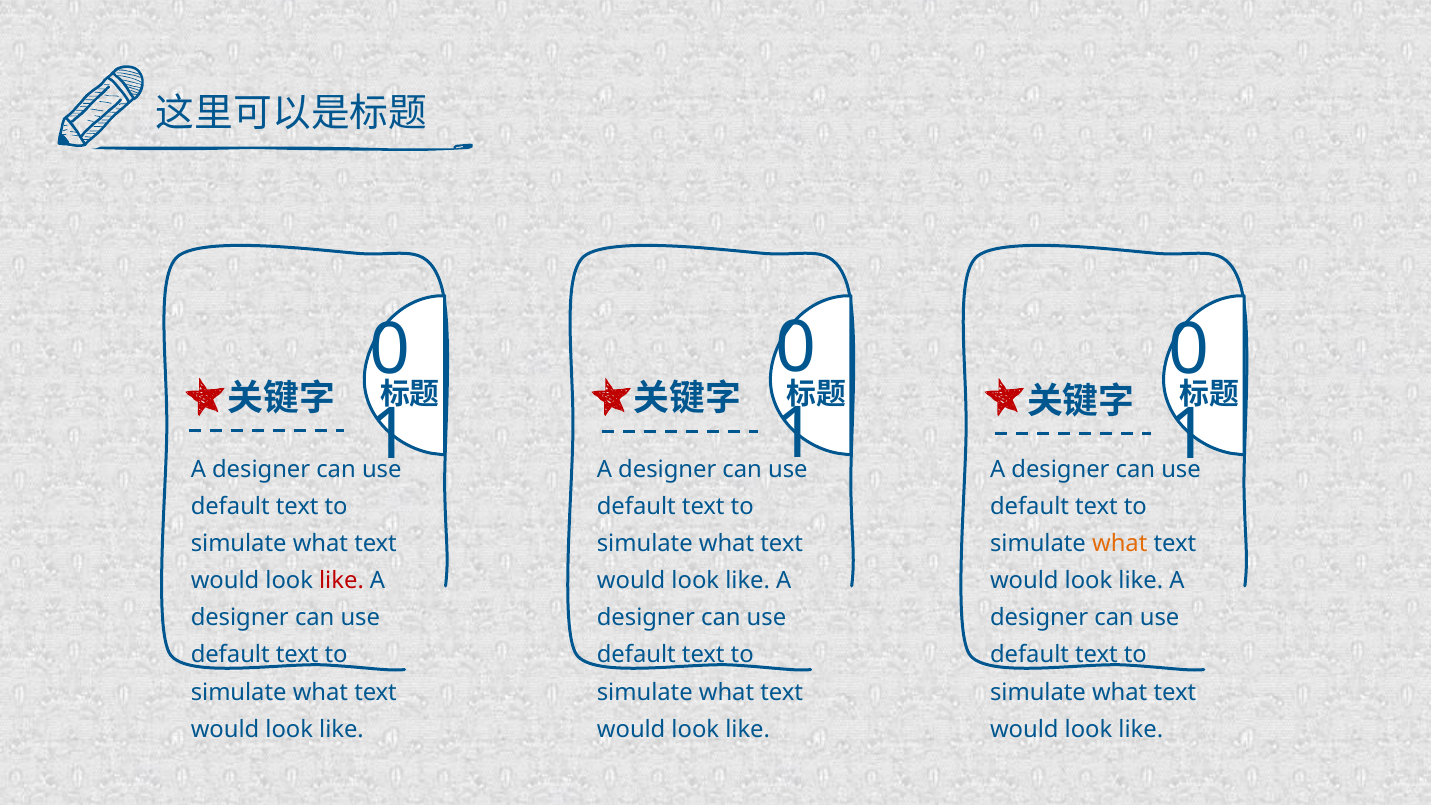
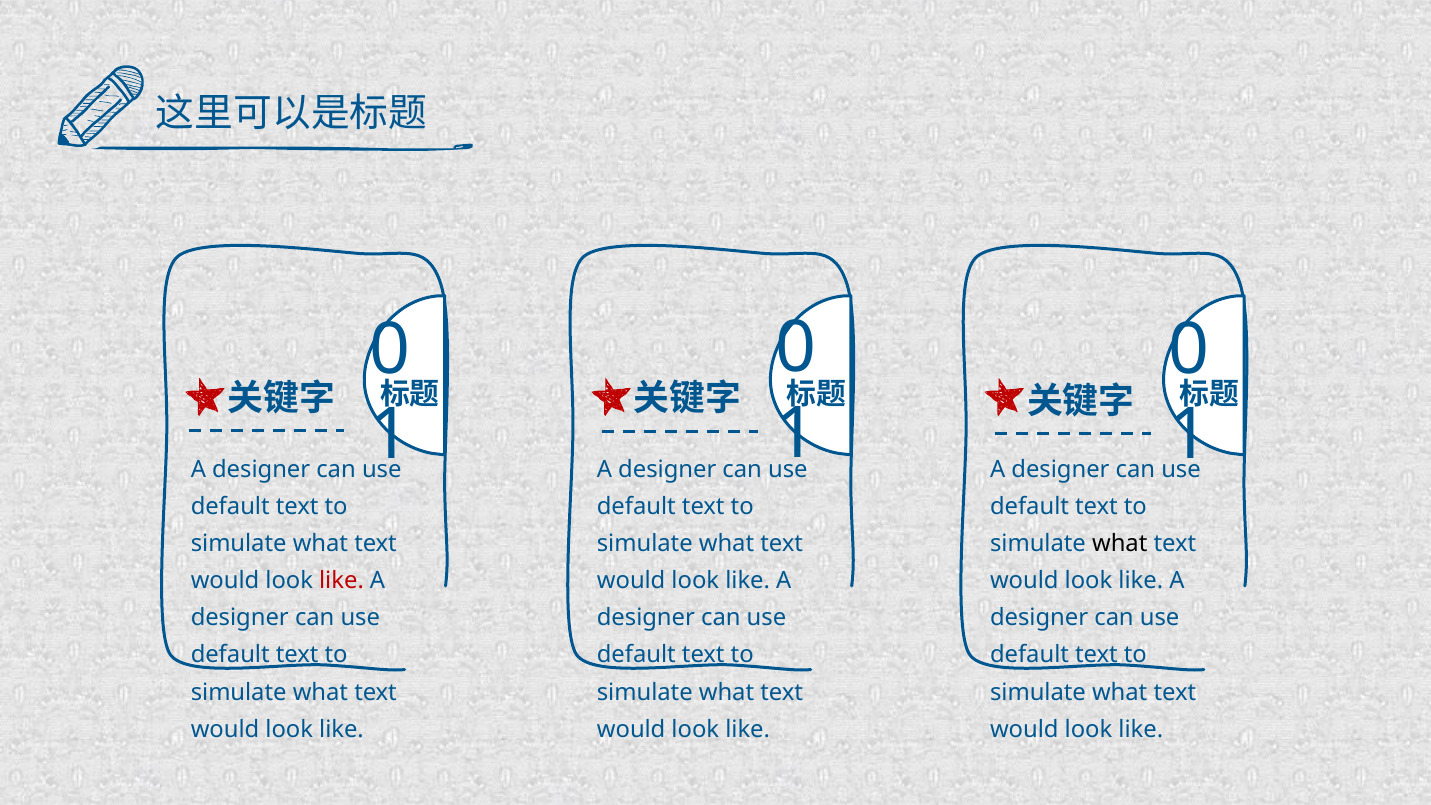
what at (1120, 544) colour: orange -> black
